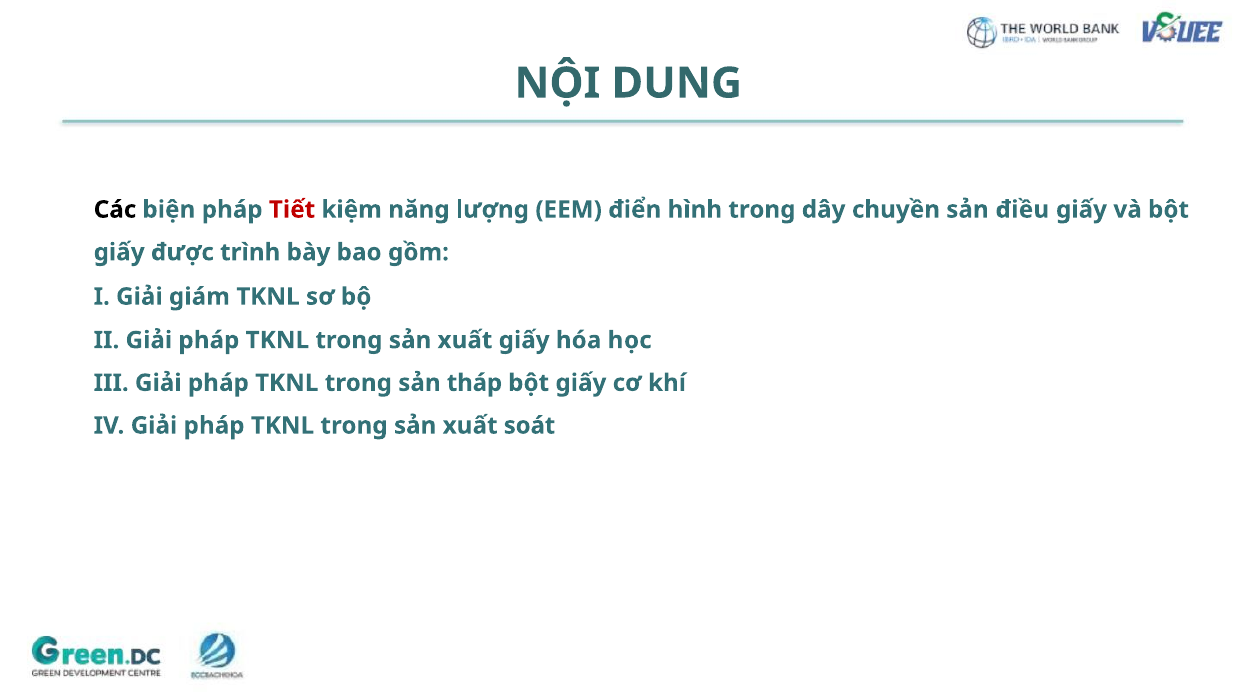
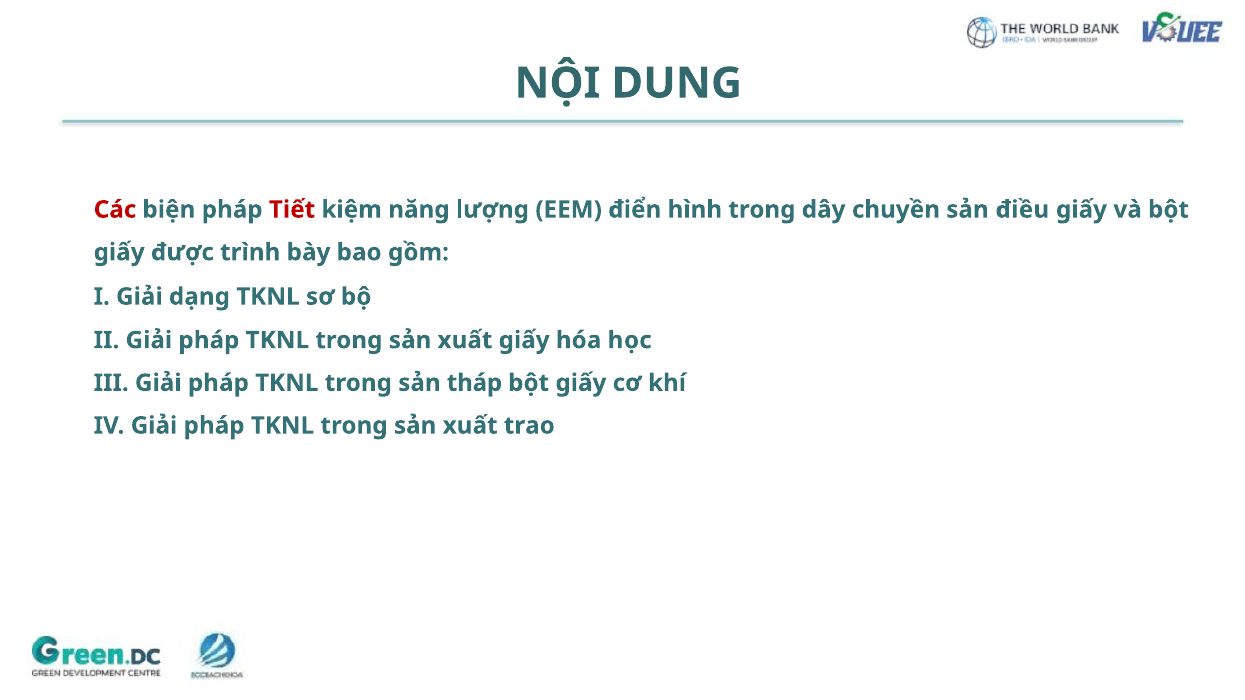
Các colour: black -> red
giám: giám -> dạng
soát: soát -> trao
